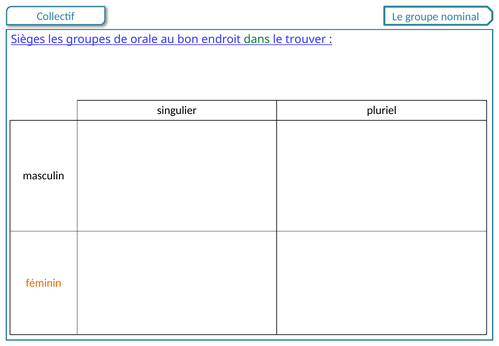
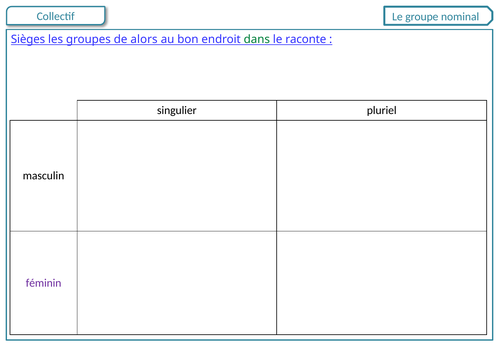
orale: orale -> alors
trouver: trouver -> raconte
féminin colour: orange -> purple
